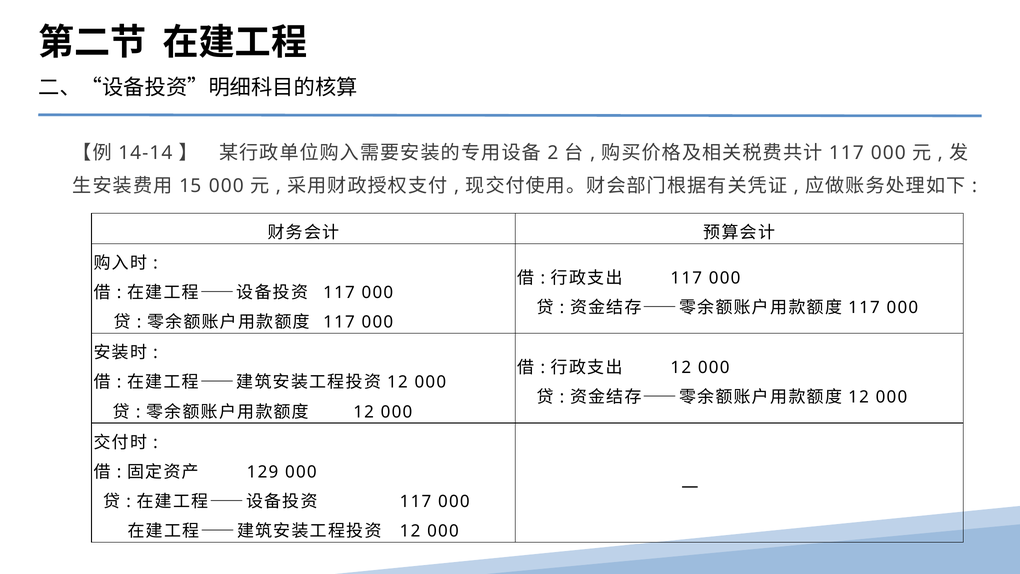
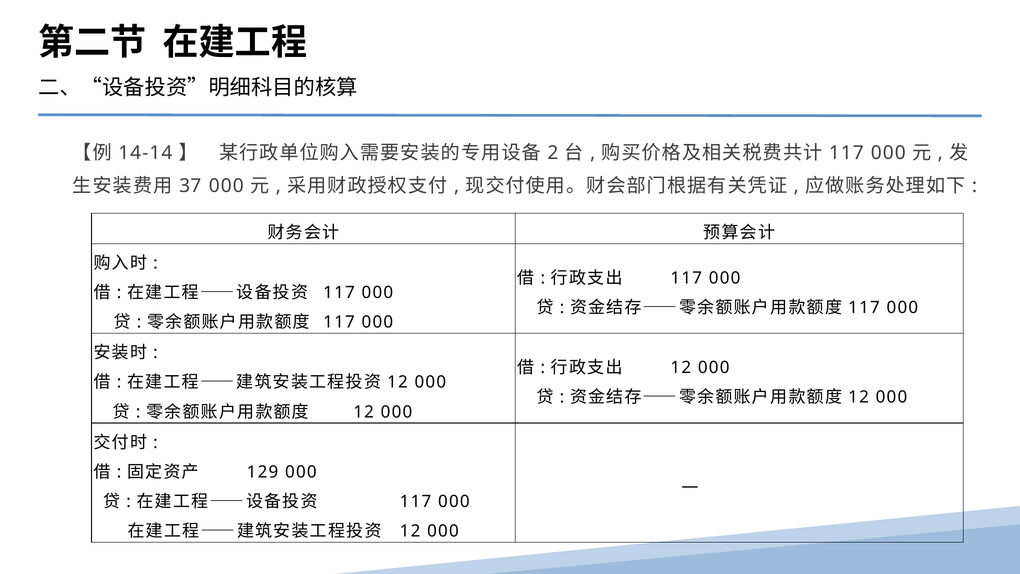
15: 15 -> 37
